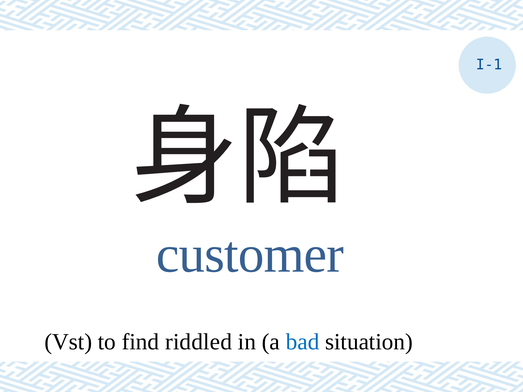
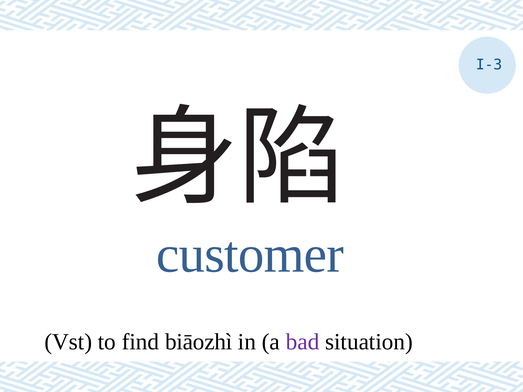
I-1: I-1 -> I-3
riddled: riddled -> biāozhì
bad colour: blue -> purple
